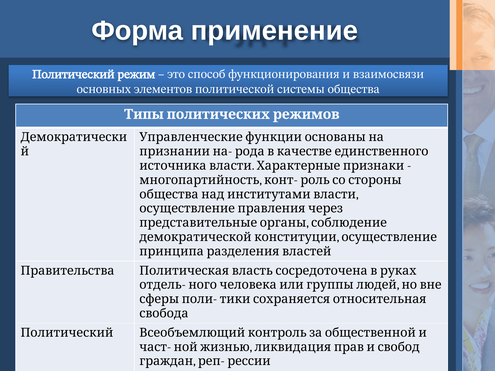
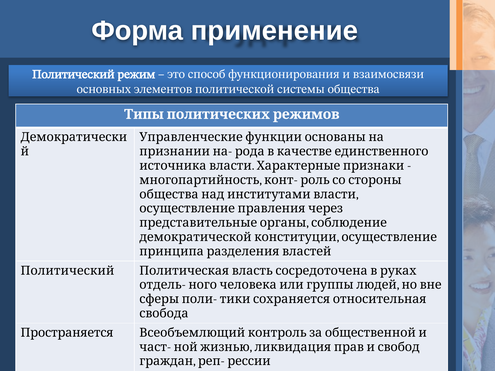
Правительства at (68, 271): Правительства -> Политический
Политический at (67, 333): Политический -> Пространяется
